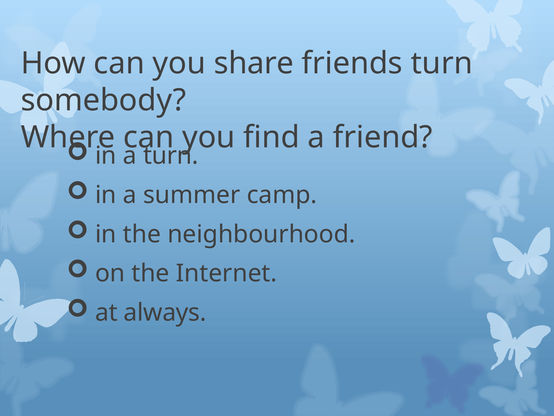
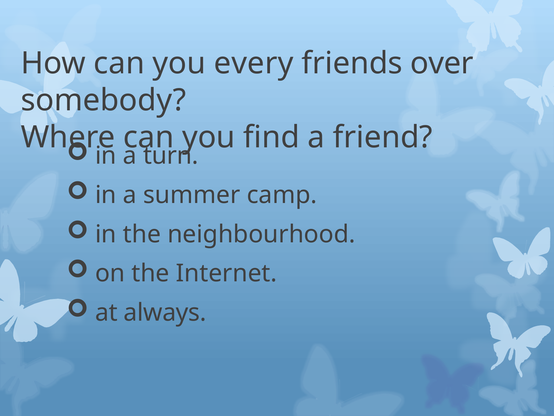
share: share -> every
friends turn: turn -> over
